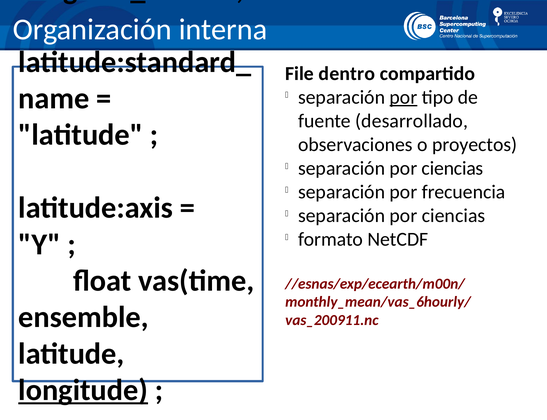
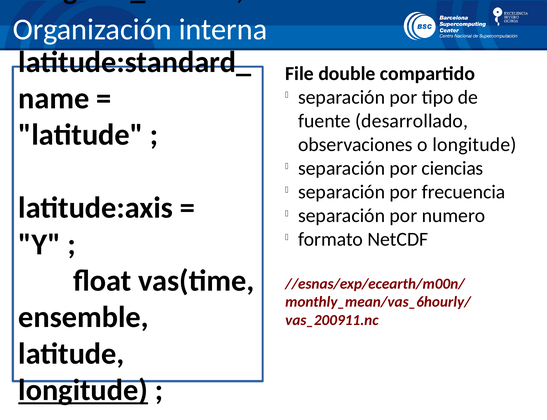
File dentro: dentro -> double
por at (403, 97) underline: present -> none
o proyectos: proyectos -> longitude
ciencias at (454, 216): ciencias -> numero
